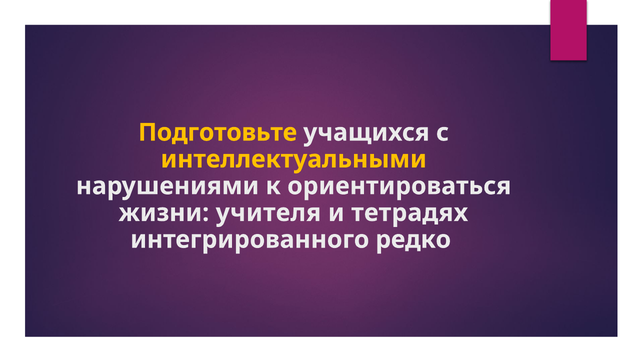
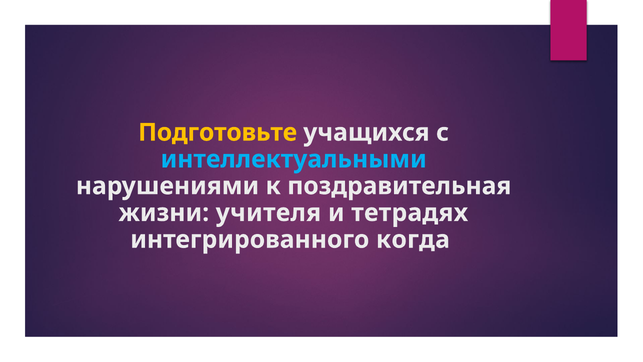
интеллектуальными colour: yellow -> light blue
ориентироваться: ориентироваться -> поздравительная
редко: редко -> когда
